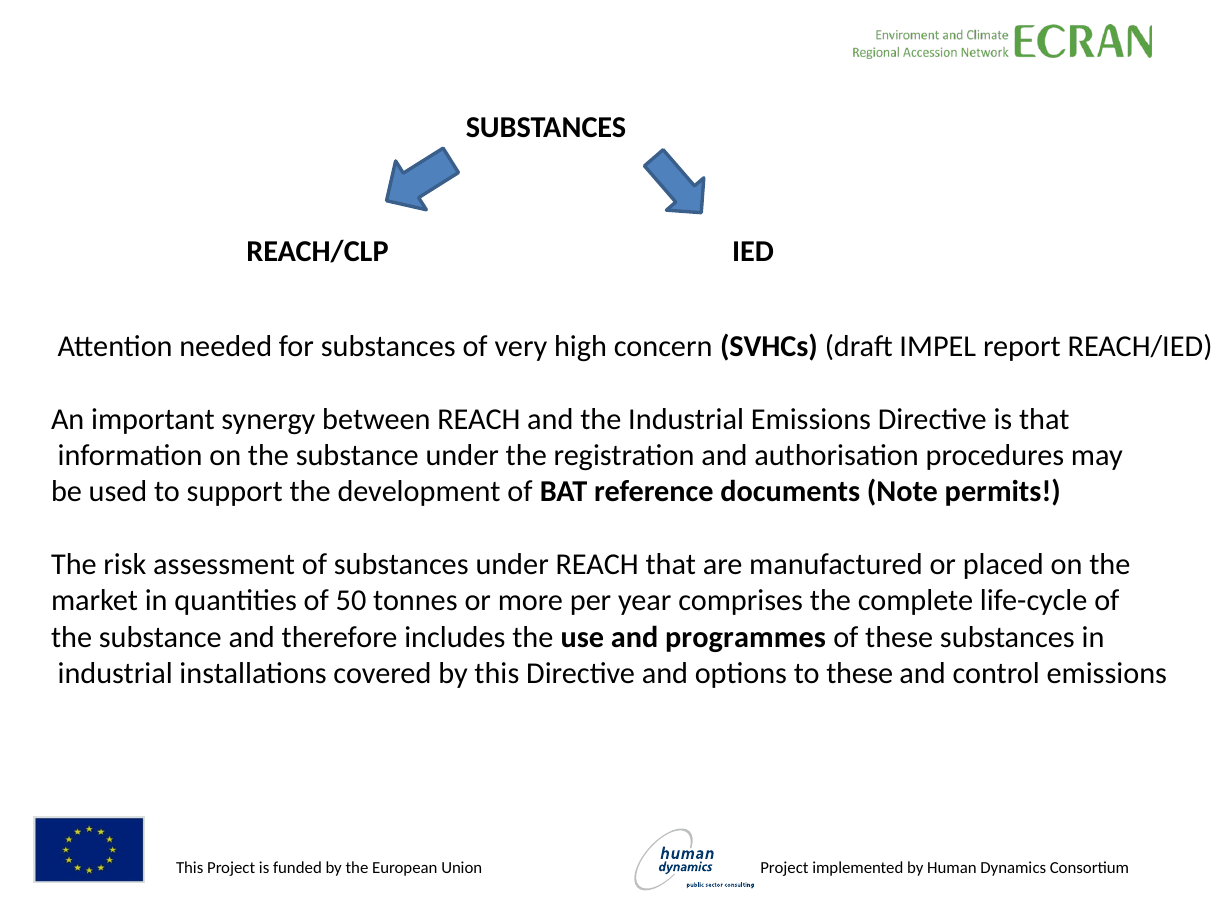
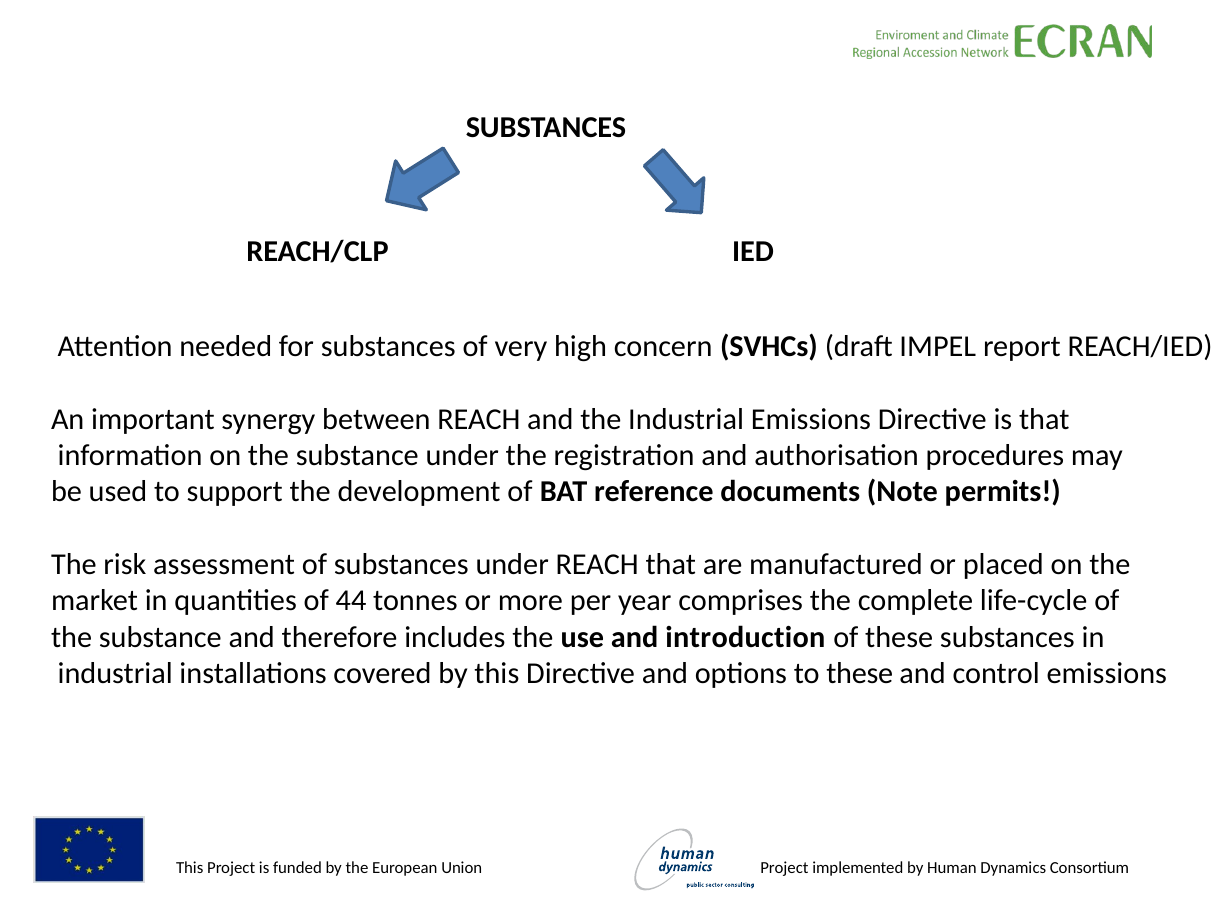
50: 50 -> 44
programmes: programmes -> introduction
